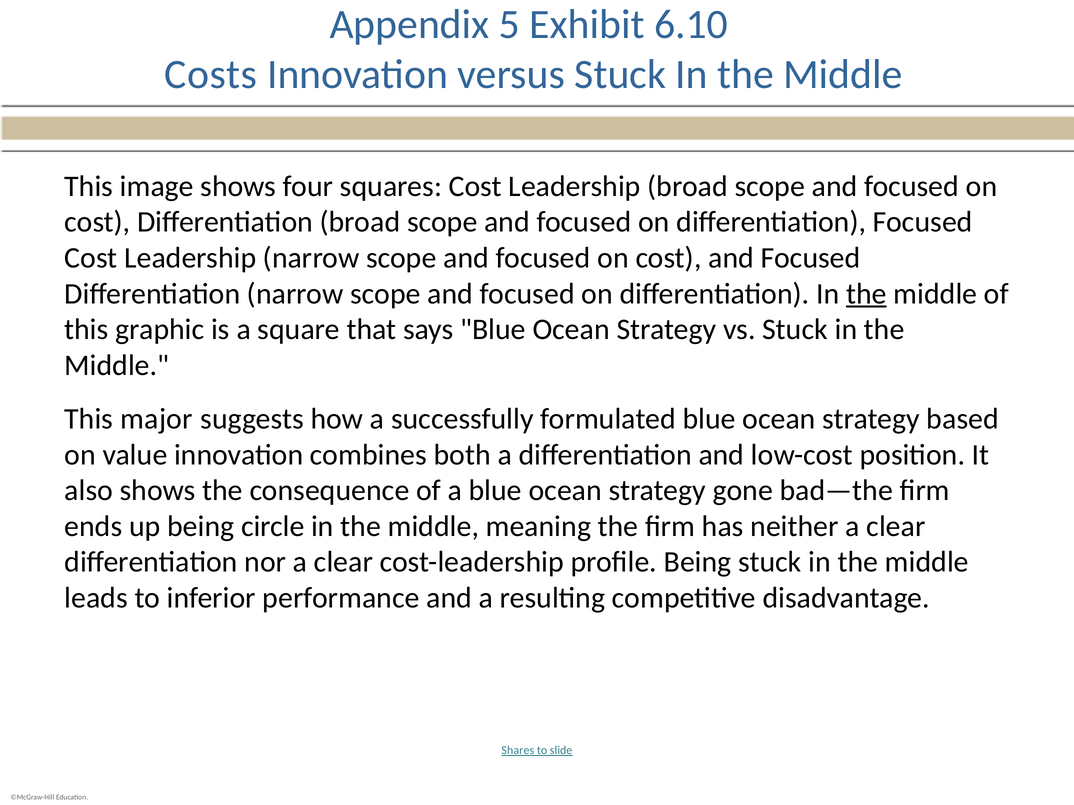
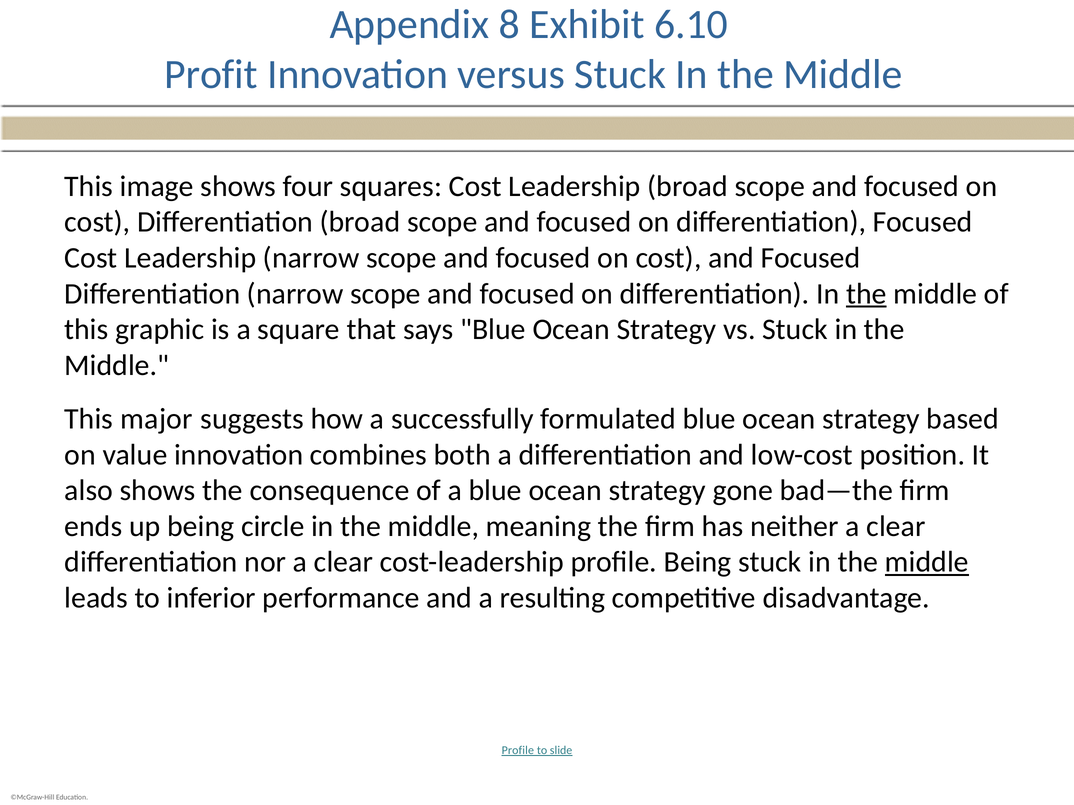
5: 5 -> 8
Costs: Costs -> Profit
middle at (927, 562) underline: none -> present
Shares at (518, 751): Shares -> Profile
